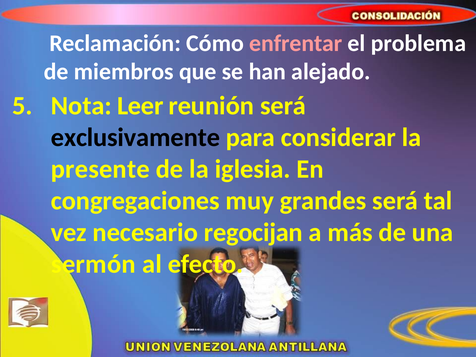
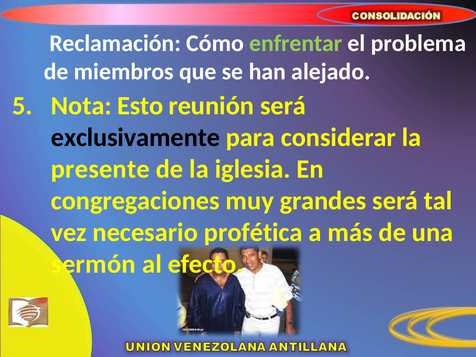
enfrentar colour: pink -> light green
Leer: Leer -> Esto
regocijan: regocijan -> profética
